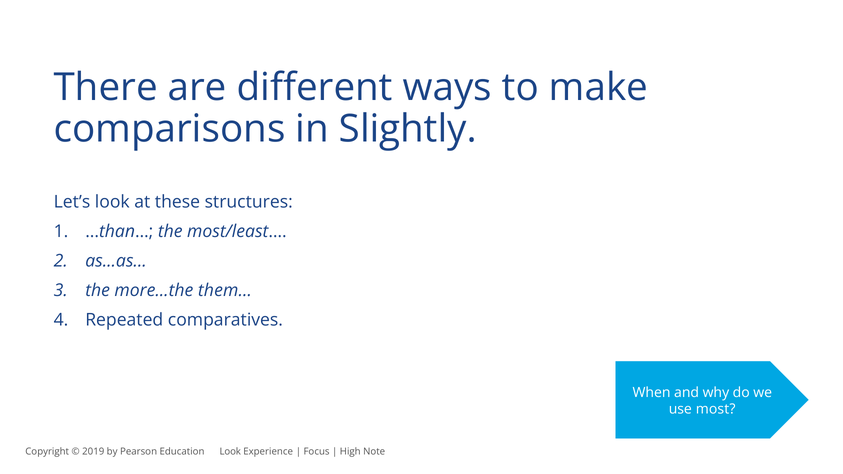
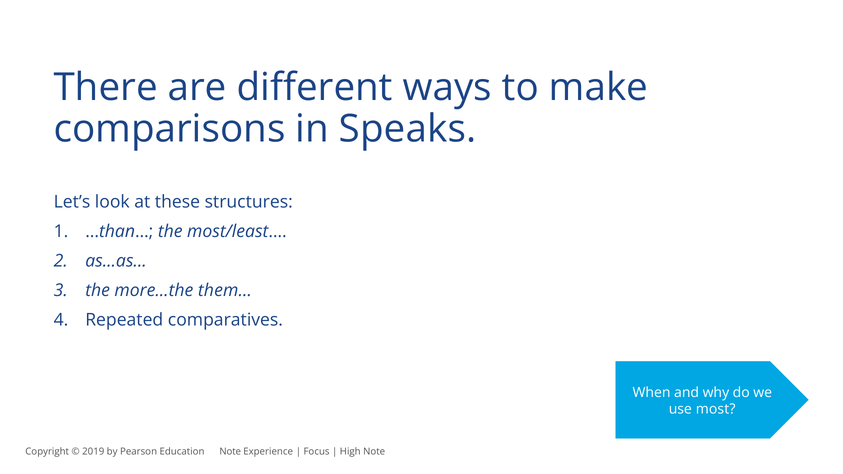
Slightly: Slightly -> Speaks
Education Look: Look -> Note
